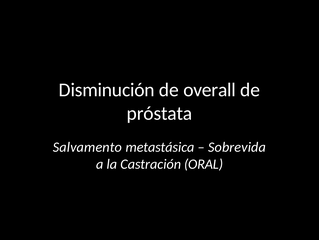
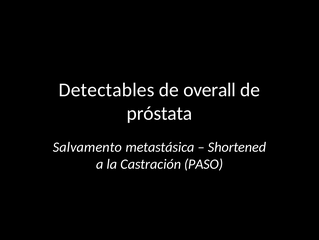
Disminución: Disminución -> Detectables
Sobrevida: Sobrevida -> Shortened
ORAL: ORAL -> PASO
